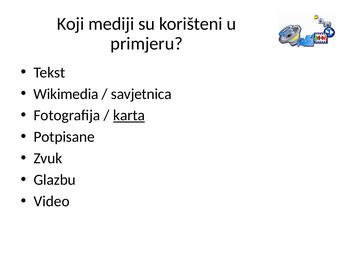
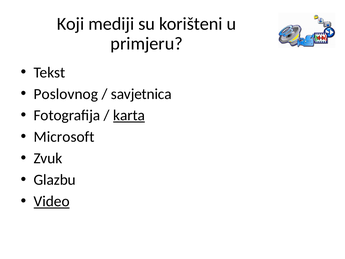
Wikimedia: Wikimedia -> Poslovnog
Potpisane: Potpisane -> Microsoft
Video underline: none -> present
